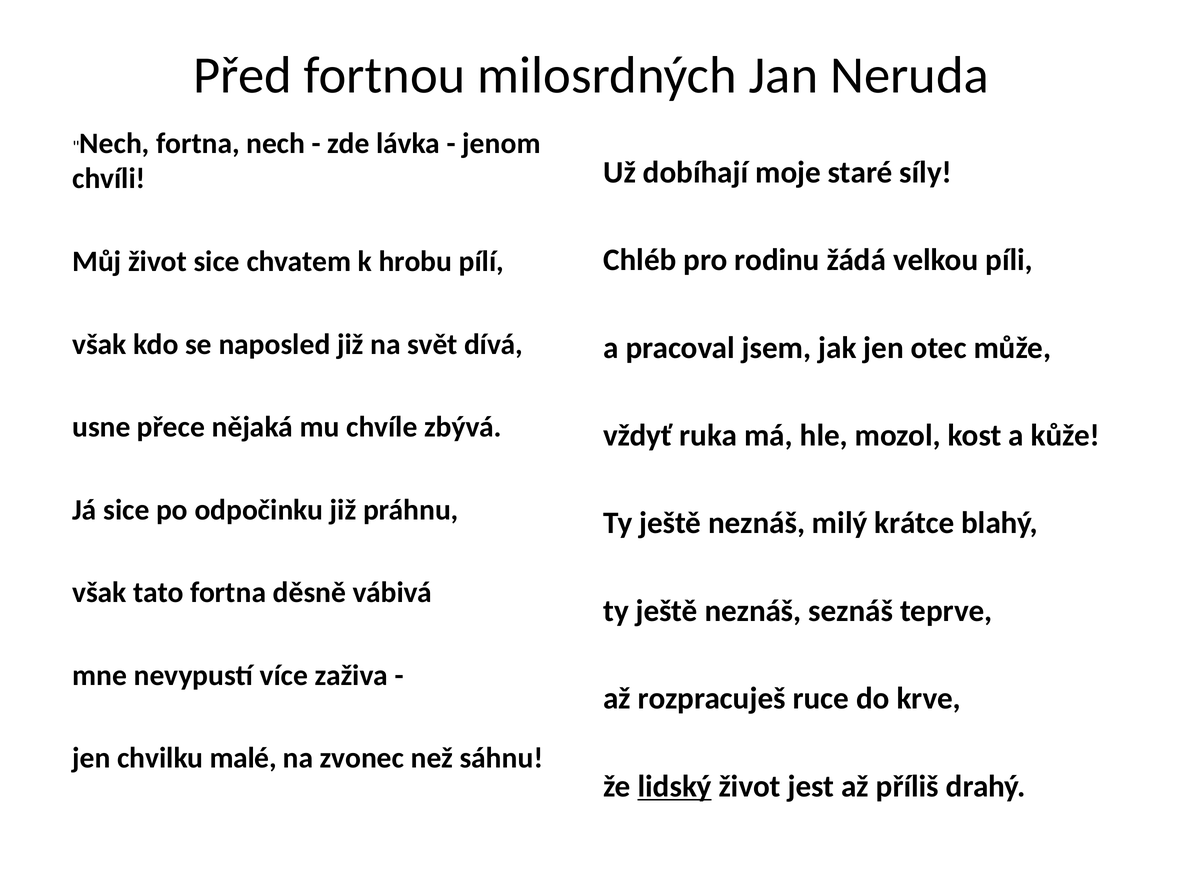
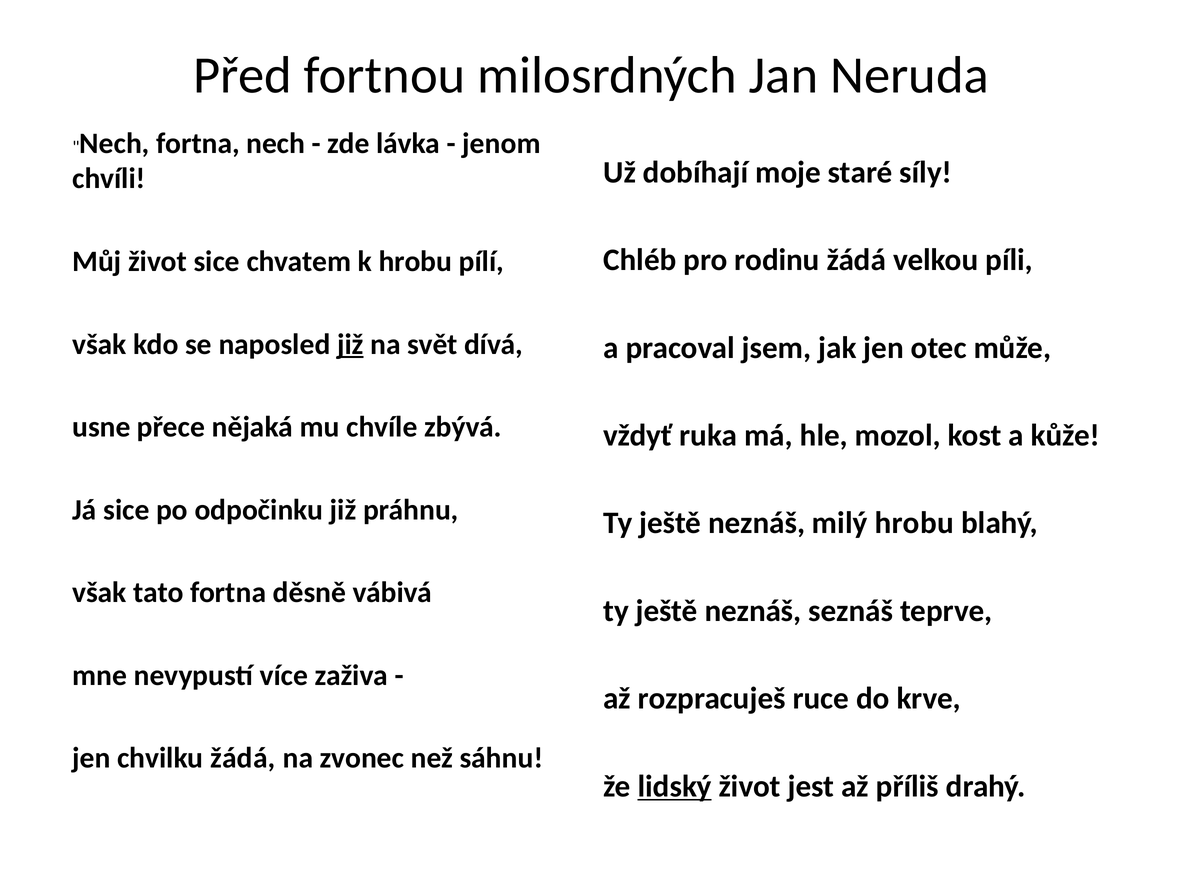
již at (350, 344) underline: none -> present
milý krátce: krátce -> hrobu
chvilku malé: malé -> žádá
